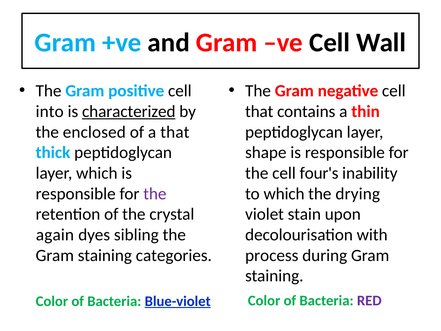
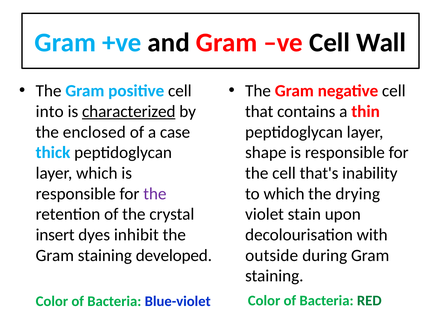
a that: that -> case
four's: four's -> that's
again: again -> insert
sibling: sibling -> inhibit
categories: categories -> developed
process: process -> outside
RED colour: purple -> green
Blue-violet underline: present -> none
